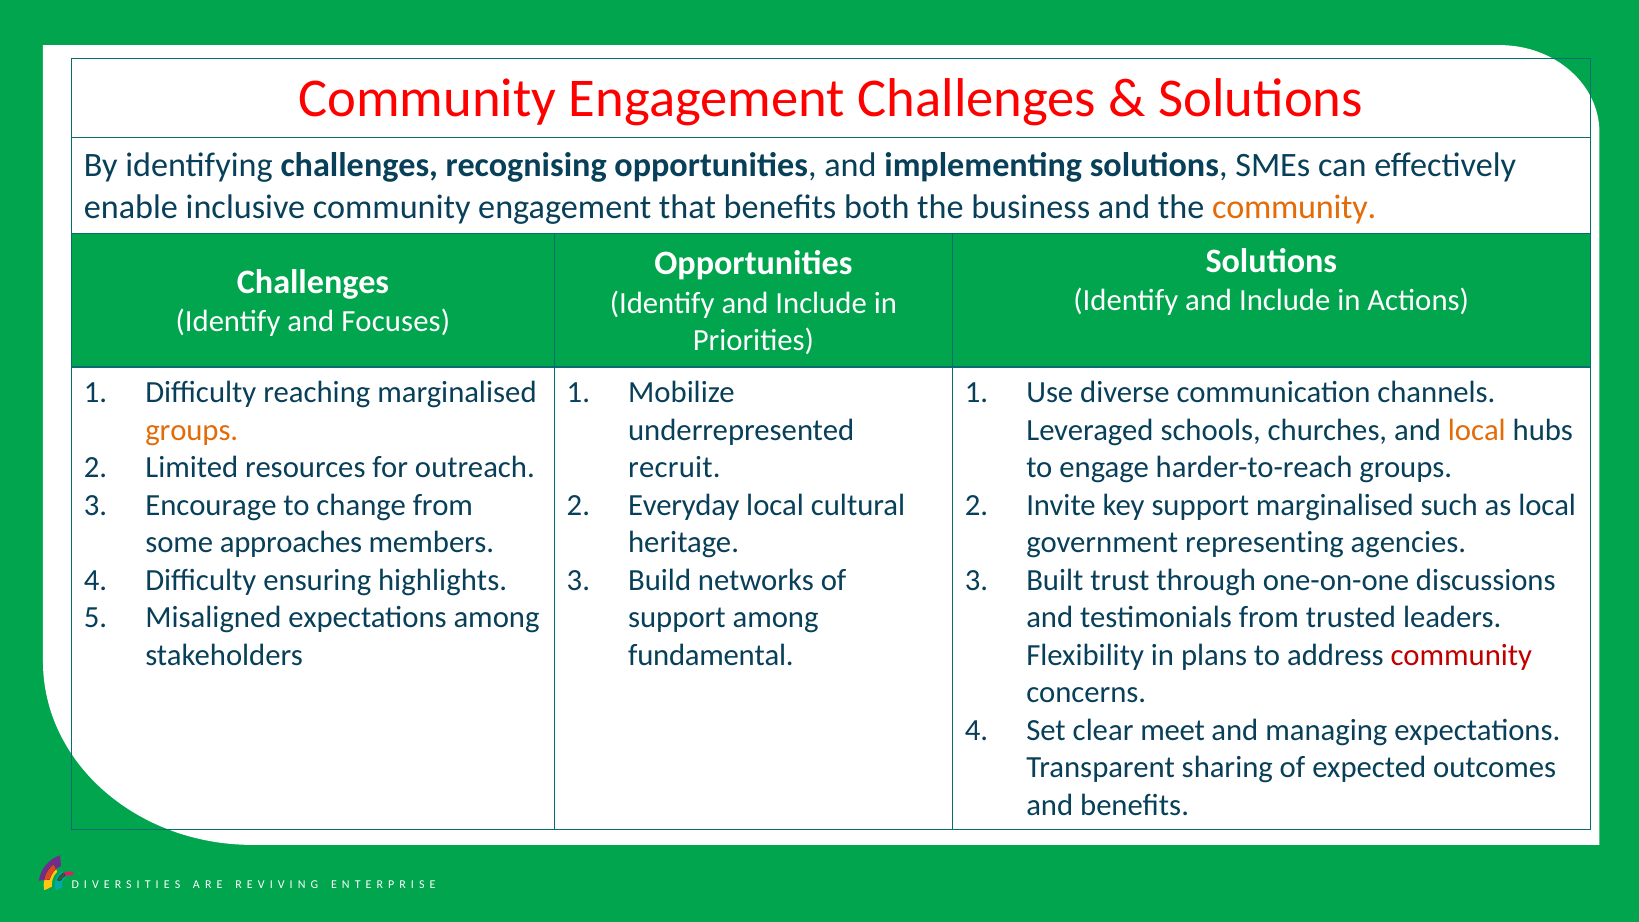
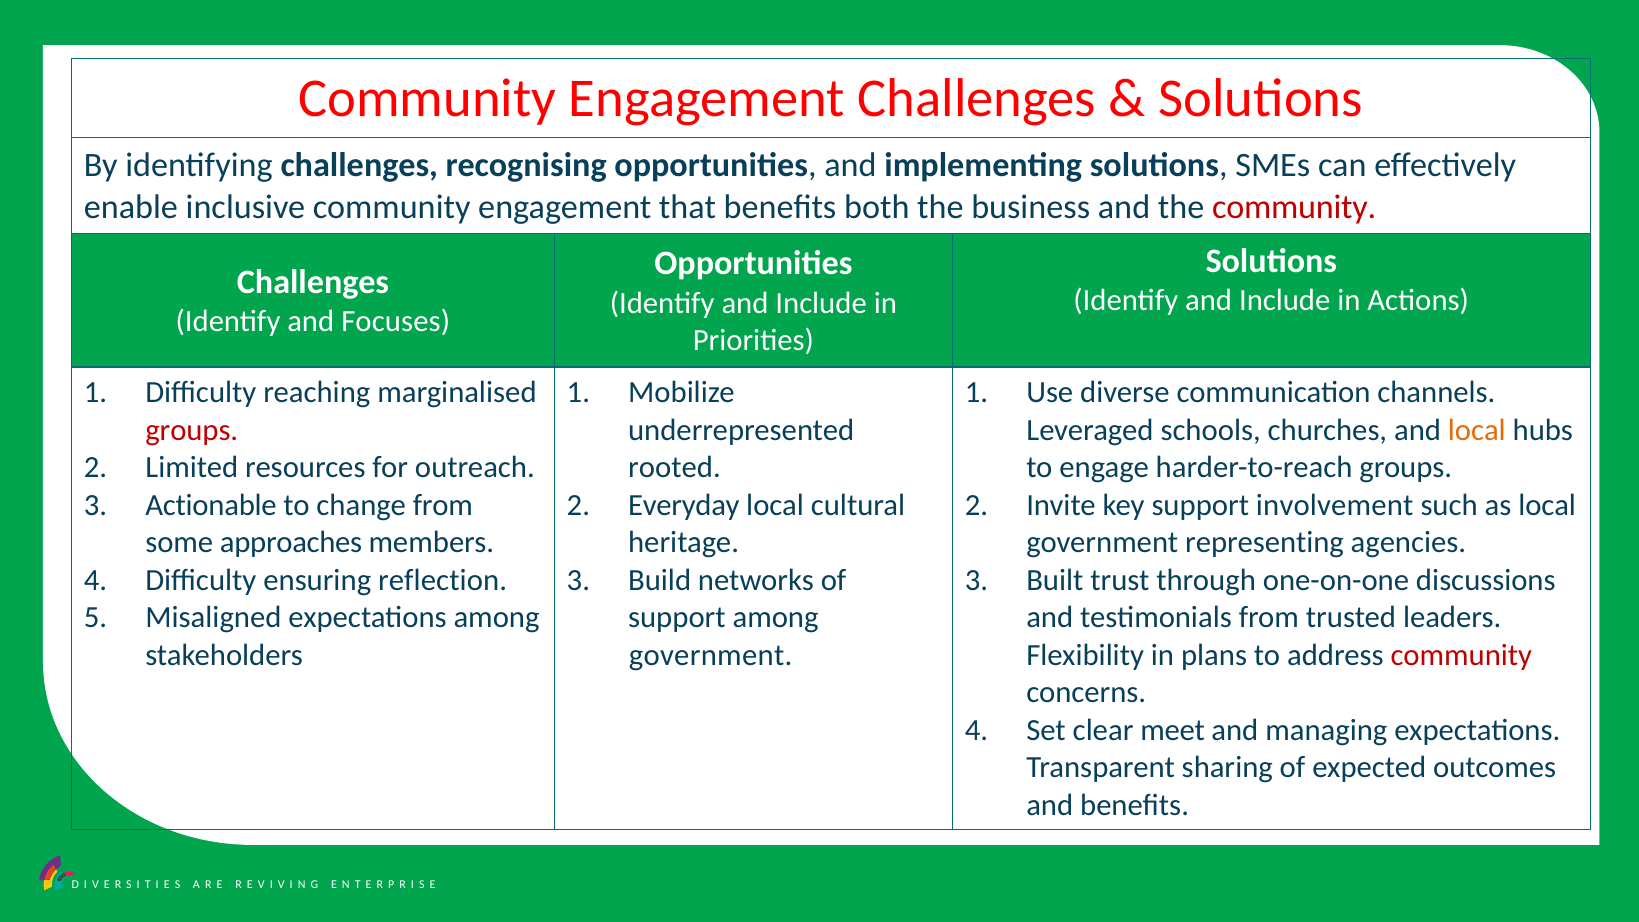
community at (1294, 207) colour: orange -> red
groups at (192, 430) colour: orange -> red
recruit: recruit -> rooted
Encourage: Encourage -> Actionable
support marginalised: marginalised -> involvement
highlights: highlights -> reflection
fundamental at (711, 655): fundamental -> government
